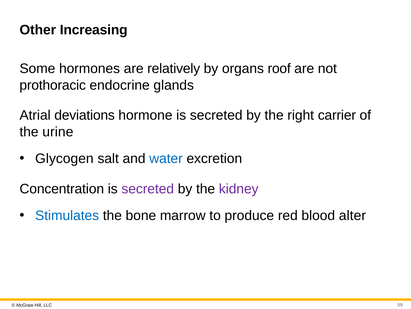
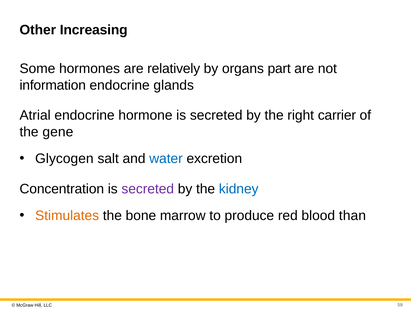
roof: roof -> part
prothoracic: prothoracic -> information
Atrial deviations: deviations -> endocrine
urine: urine -> gene
kidney colour: purple -> blue
Stimulates colour: blue -> orange
alter: alter -> than
